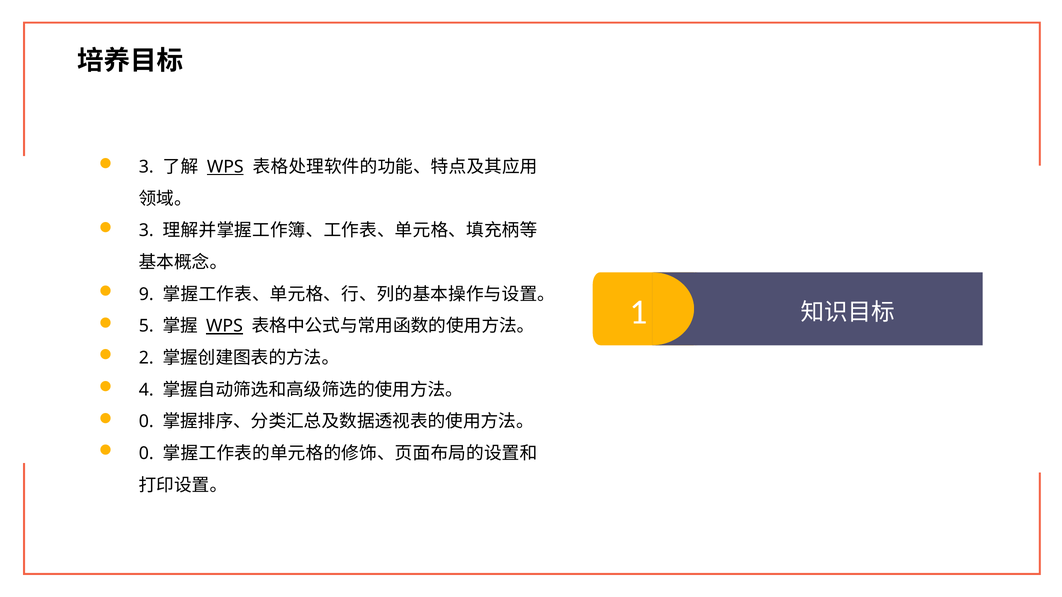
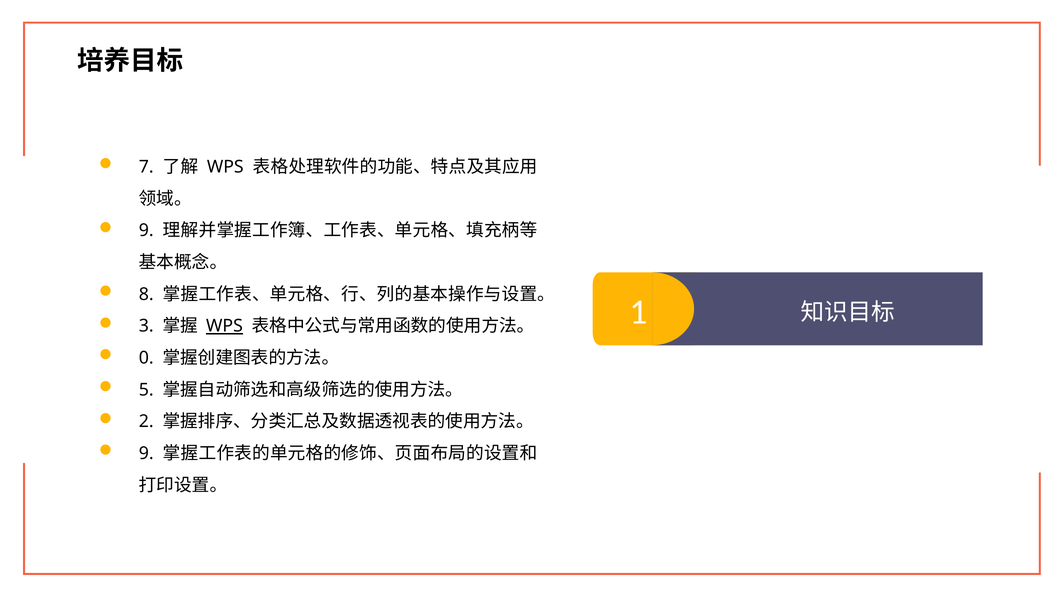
3 at (146, 167): 3 -> 7
WPS at (225, 167) underline: present -> none
3 at (146, 231): 3 -> 9
9: 9 -> 8
5: 5 -> 3
2: 2 -> 0
4: 4 -> 5
0 at (146, 422): 0 -> 2
0 at (146, 454): 0 -> 9
